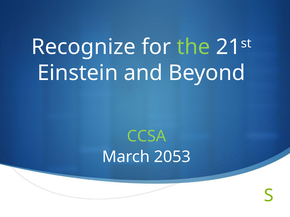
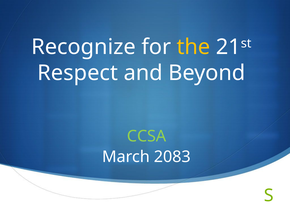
the colour: light green -> yellow
Einstein: Einstein -> Respect
2053: 2053 -> 2083
